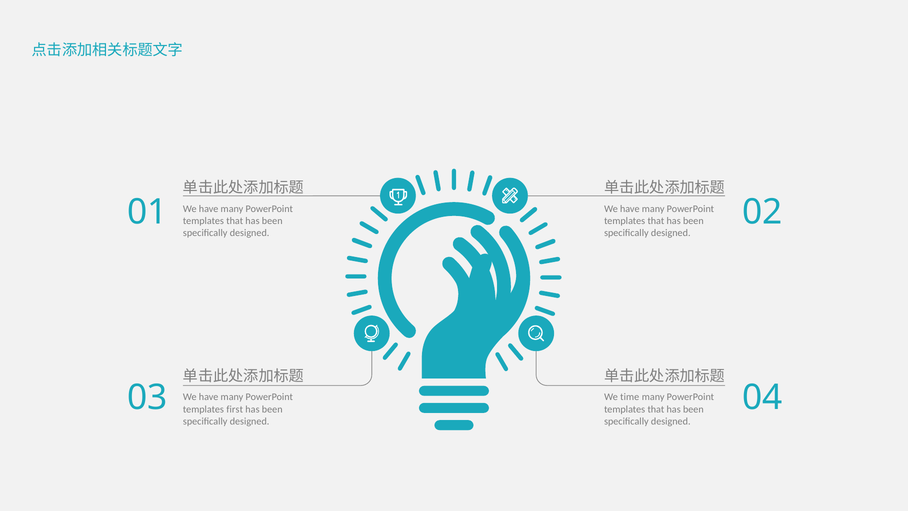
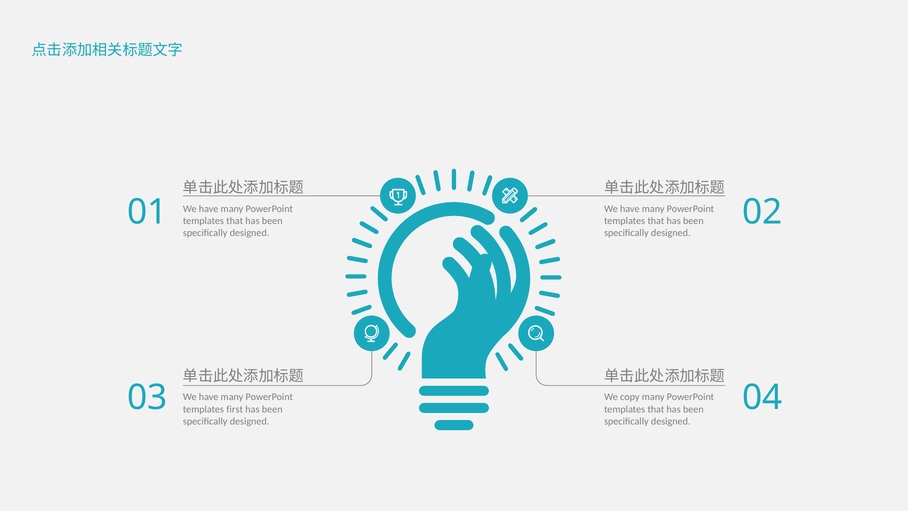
time: time -> copy
